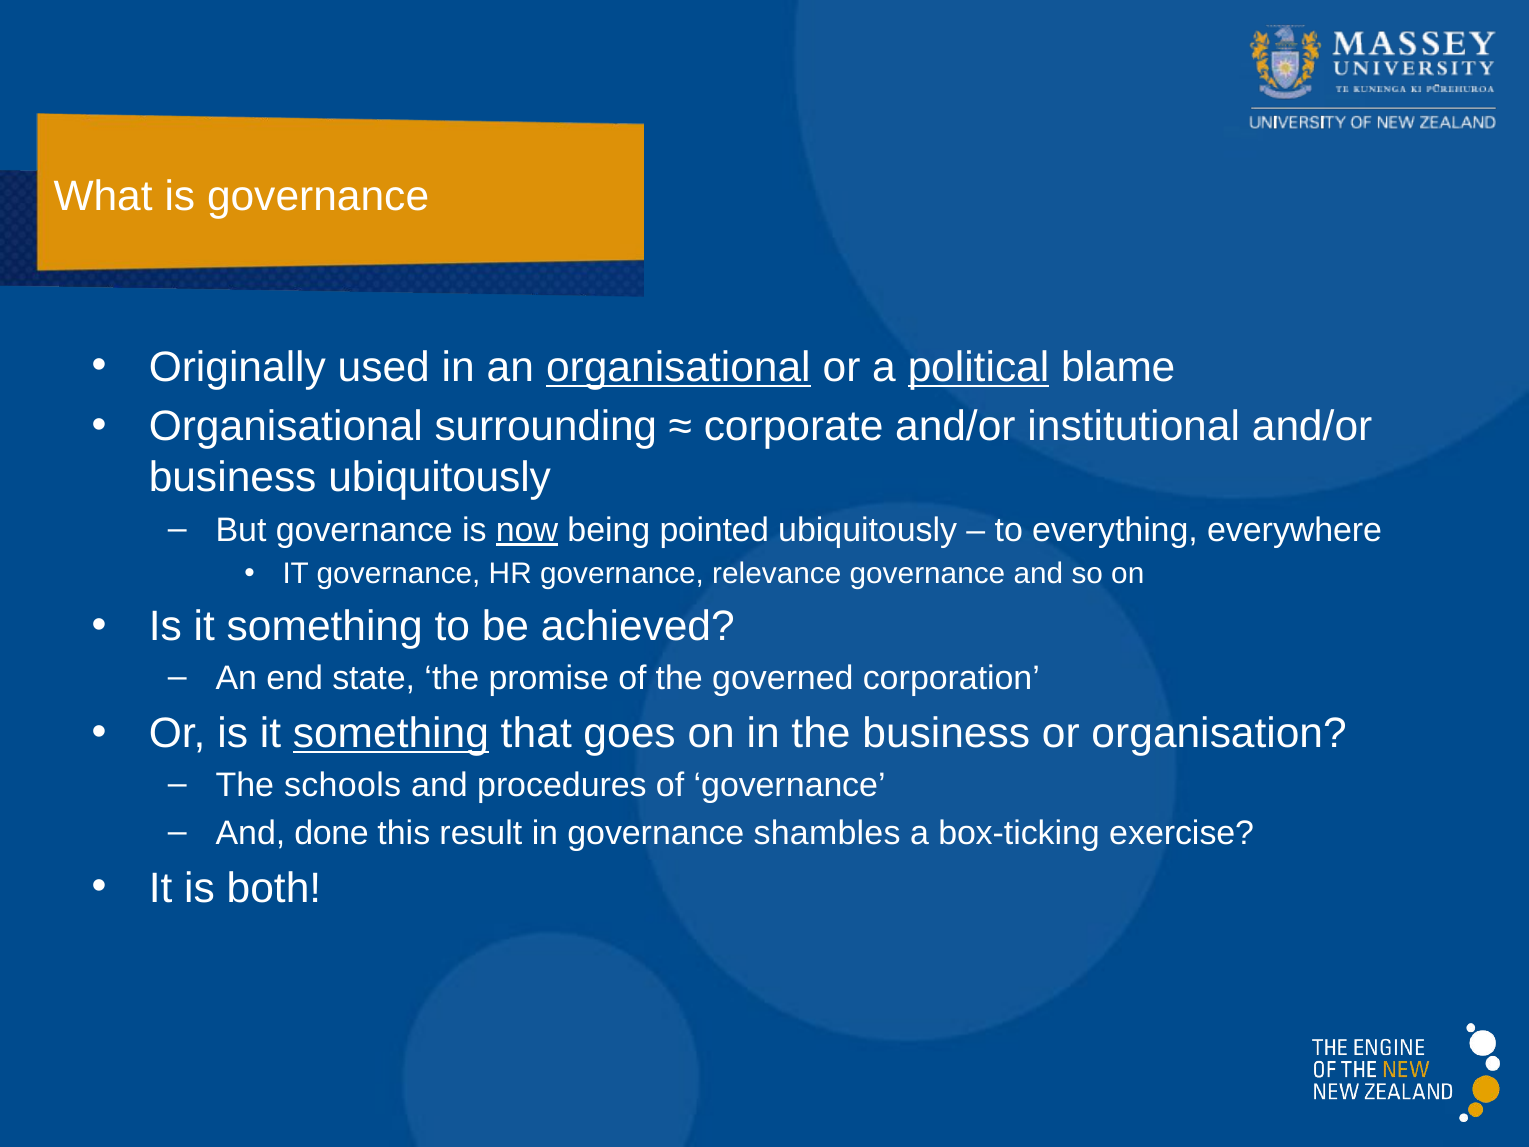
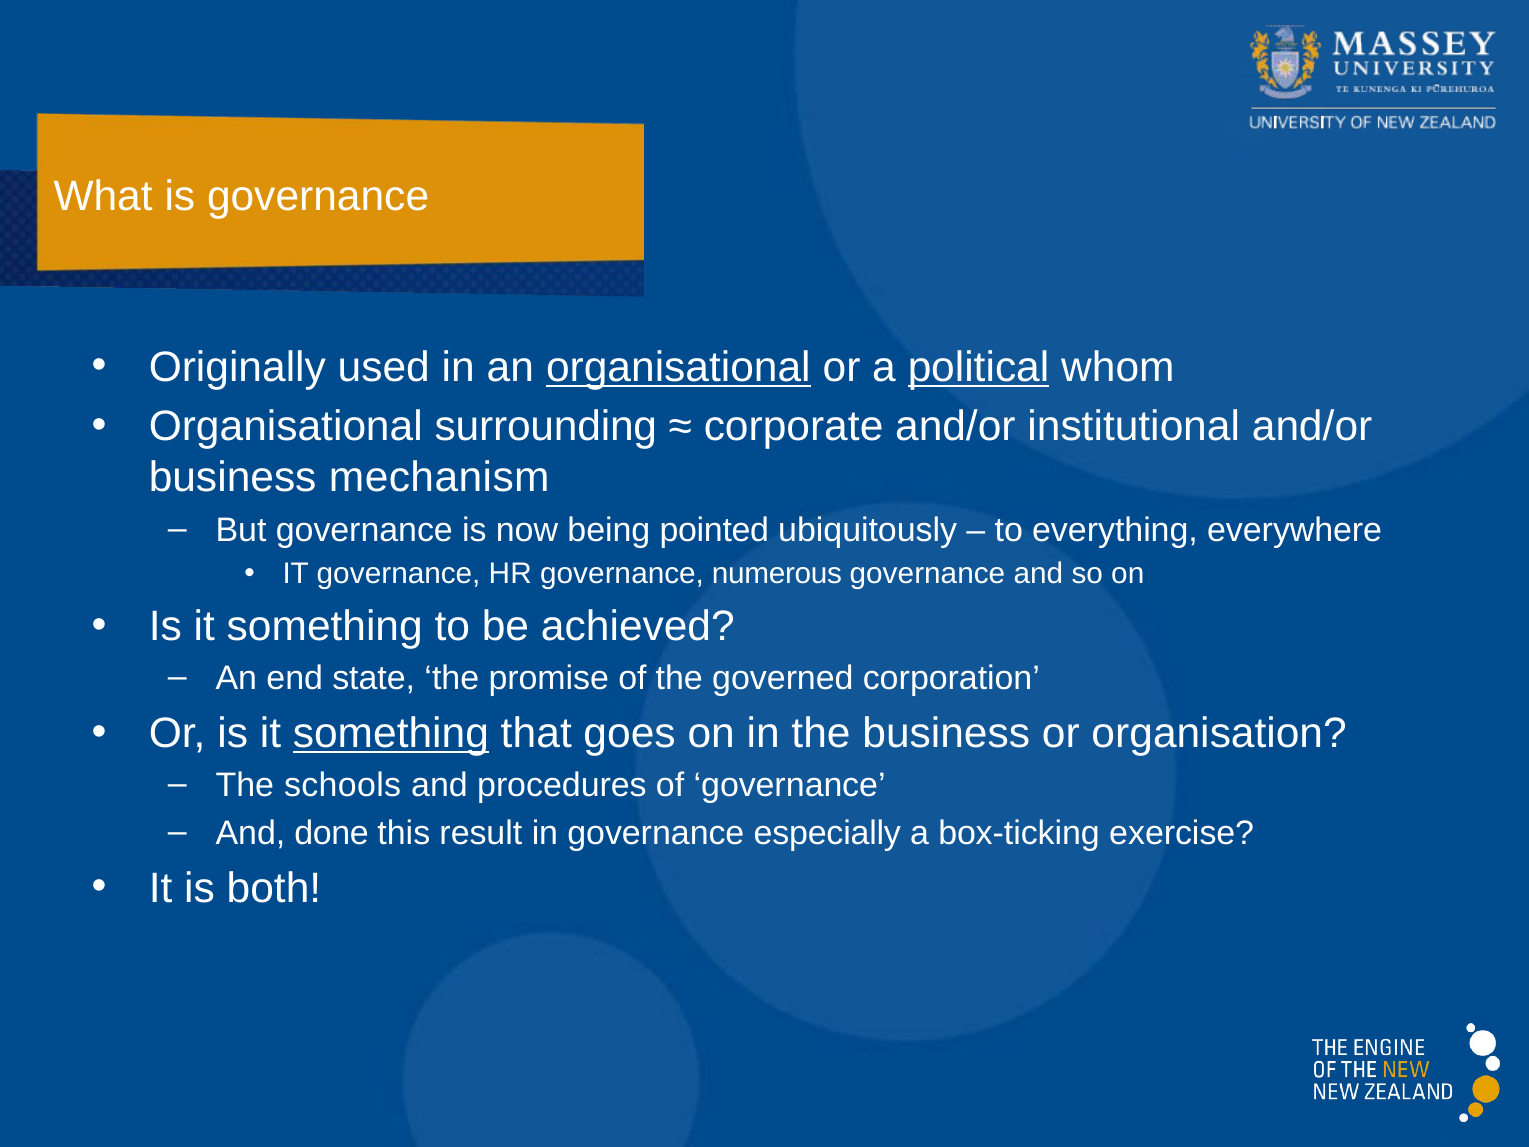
blame: blame -> whom
business ubiquitously: ubiquitously -> mechanism
now underline: present -> none
relevance: relevance -> numerous
shambles: shambles -> especially
